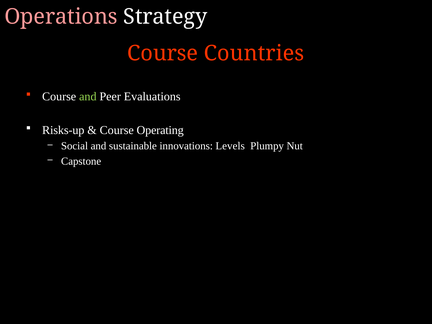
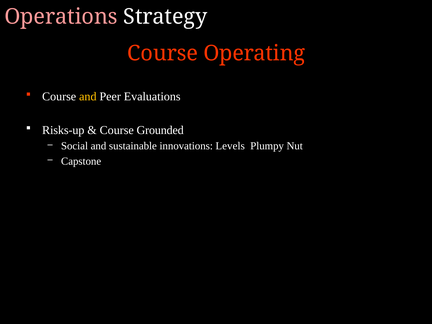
Countries: Countries -> Operating
and at (88, 97) colour: light green -> yellow
Operating: Operating -> Grounded
